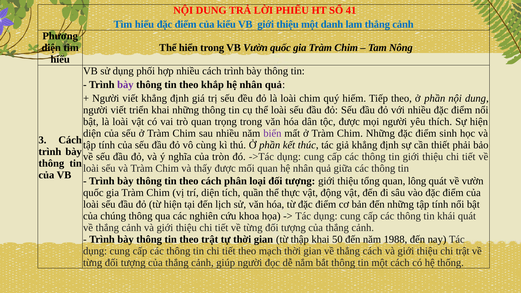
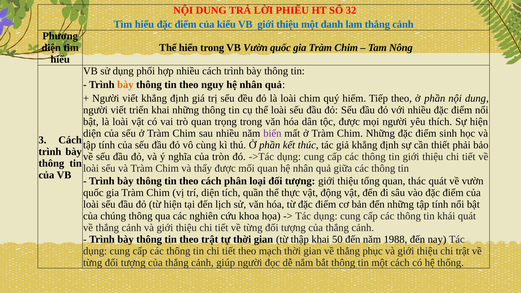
41: 41 -> 32
bày at (125, 85) colour: purple -> orange
khắp: khắp -> nguy
lông: lông -> thác
thắng cách: cách -> phục
